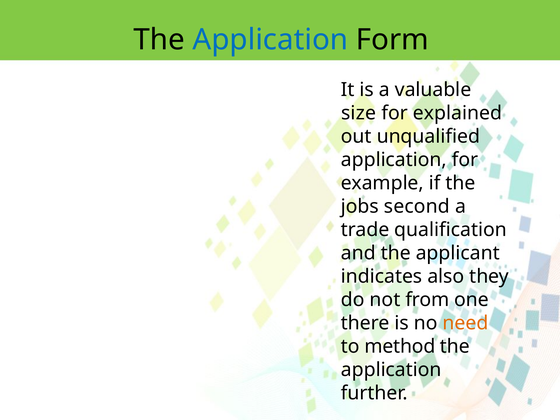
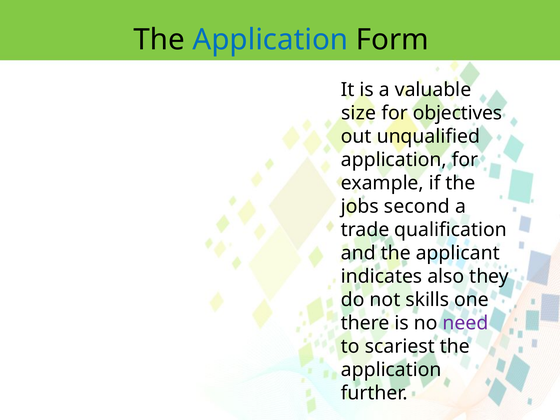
explained: explained -> objectives
from: from -> skills
need colour: orange -> purple
method: method -> scariest
